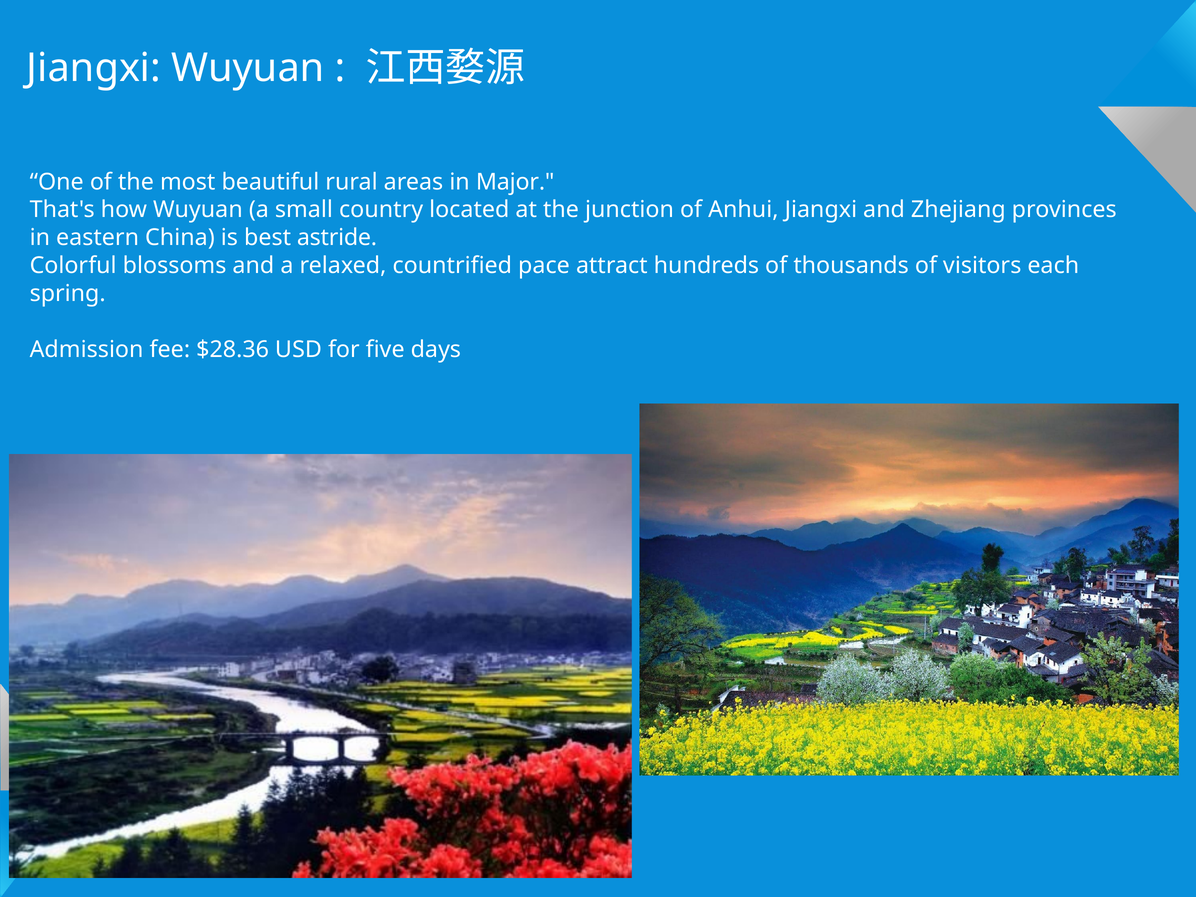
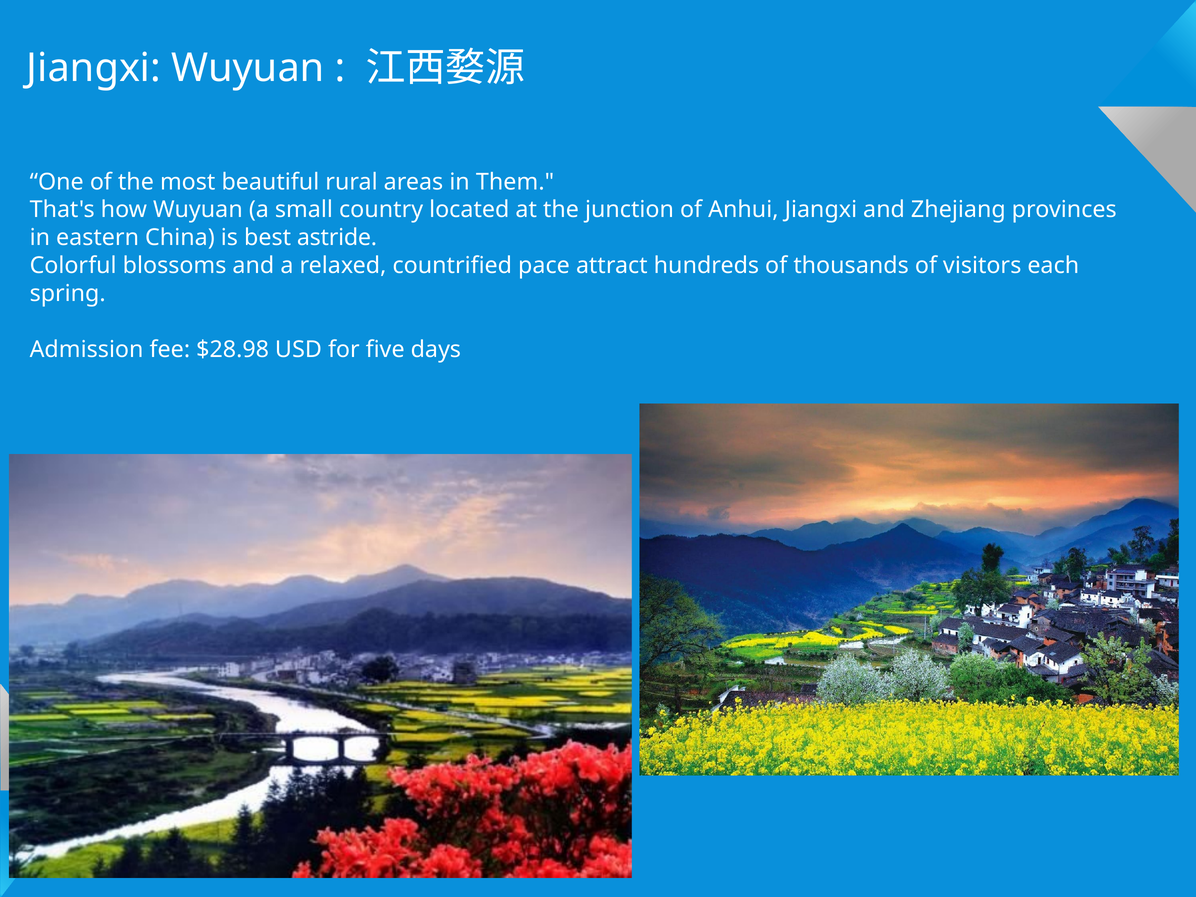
Major: Major -> Them
$28.36: $28.36 -> $28.98
